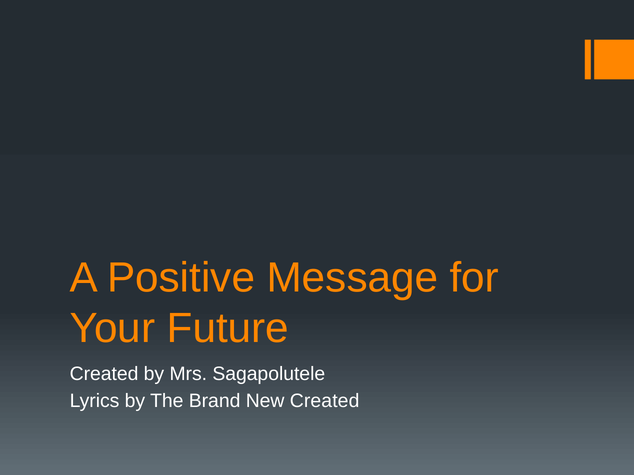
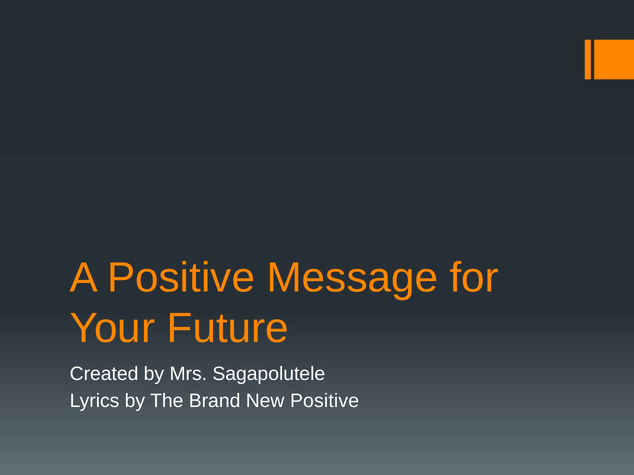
New Created: Created -> Positive
